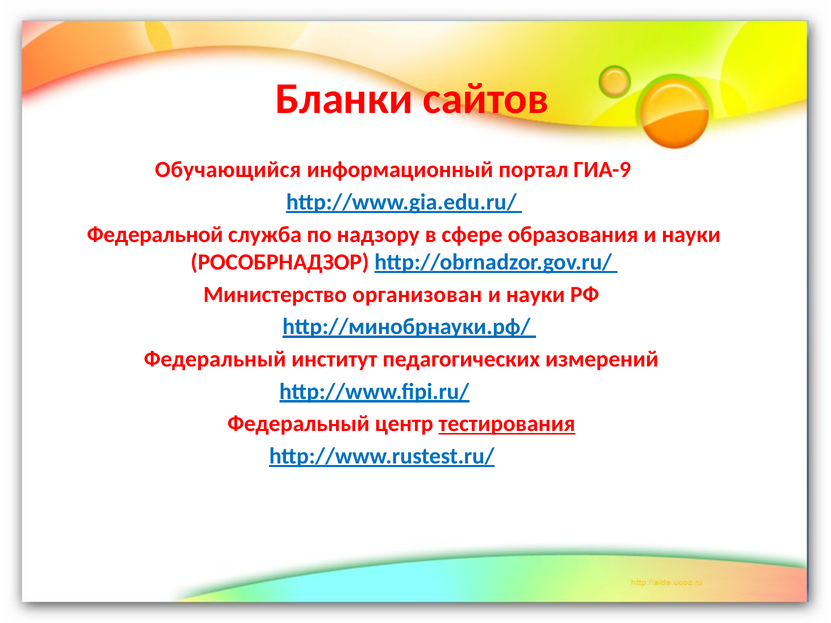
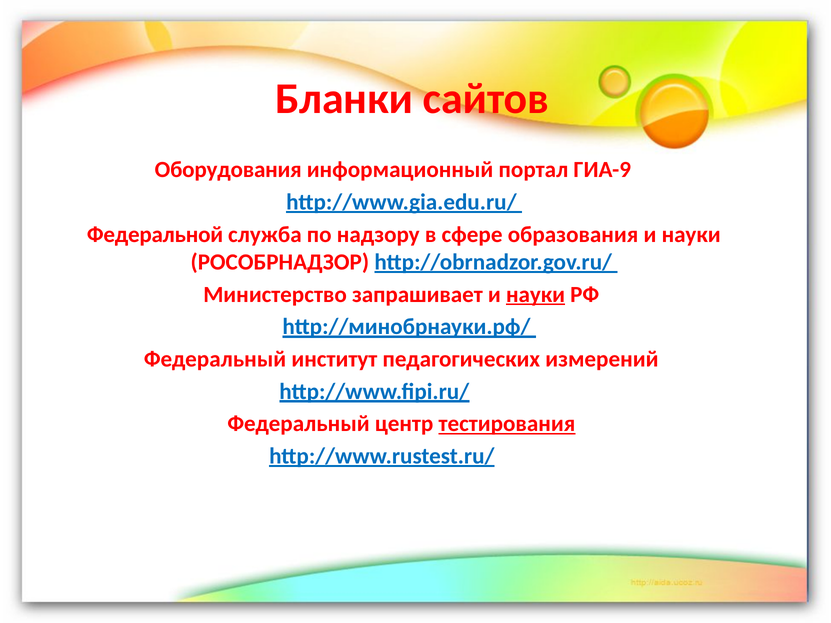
Обучающийся: Обучающийся -> Оборудования
организован: организован -> запрашивает
науки at (535, 295) underline: none -> present
